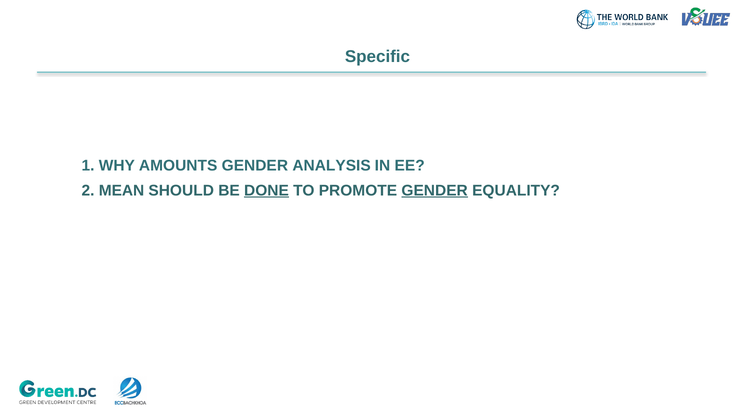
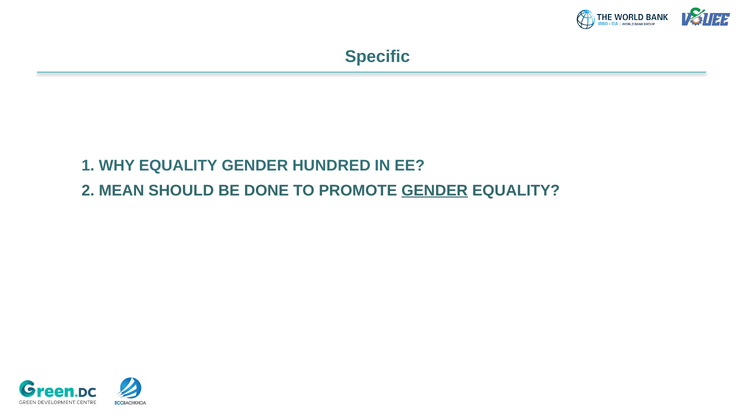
WHY AMOUNTS: AMOUNTS -> EQUALITY
ANALYSIS: ANALYSIS -> HUNDRED
DONE underline: present -> none
